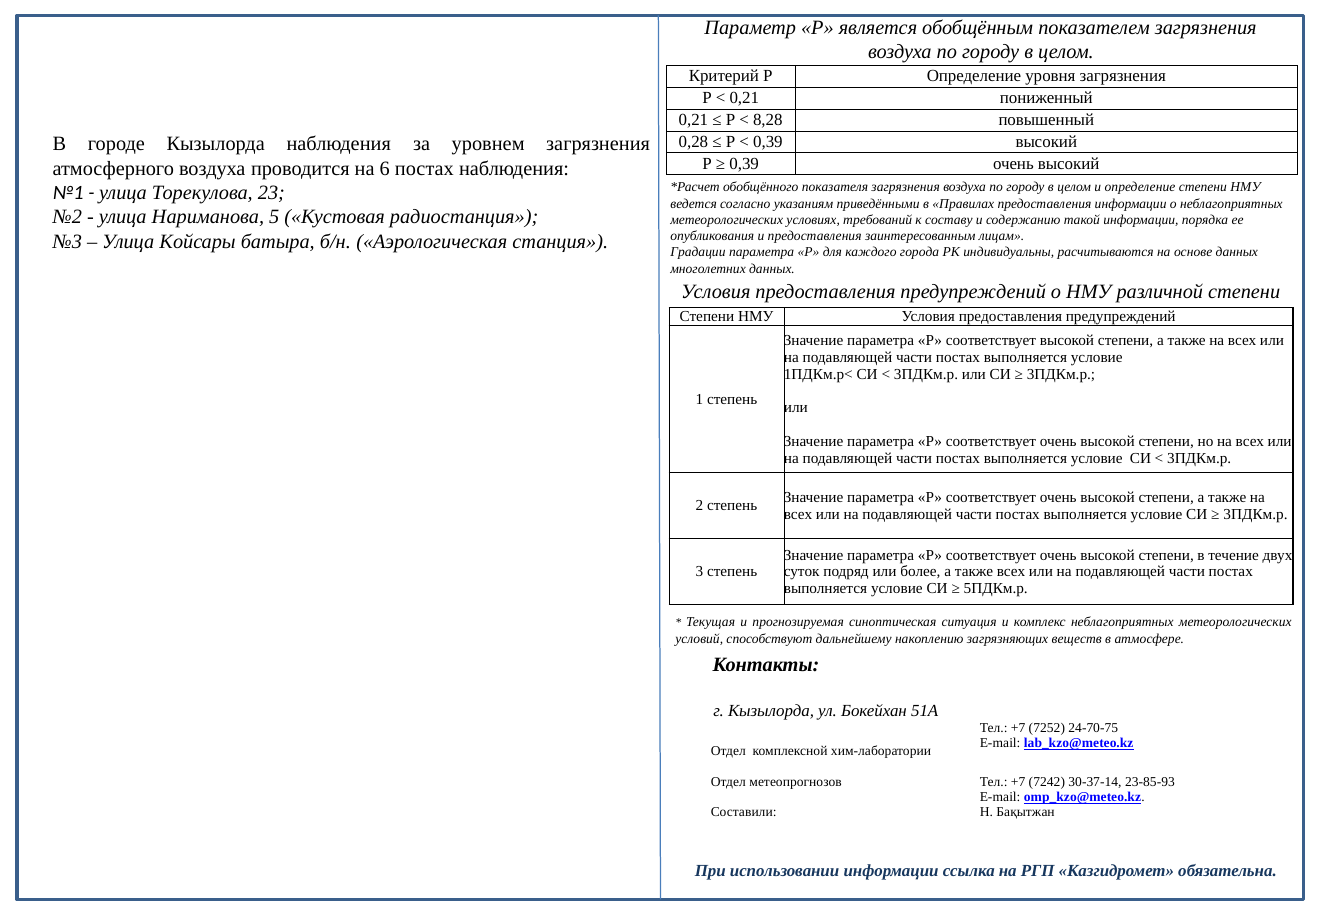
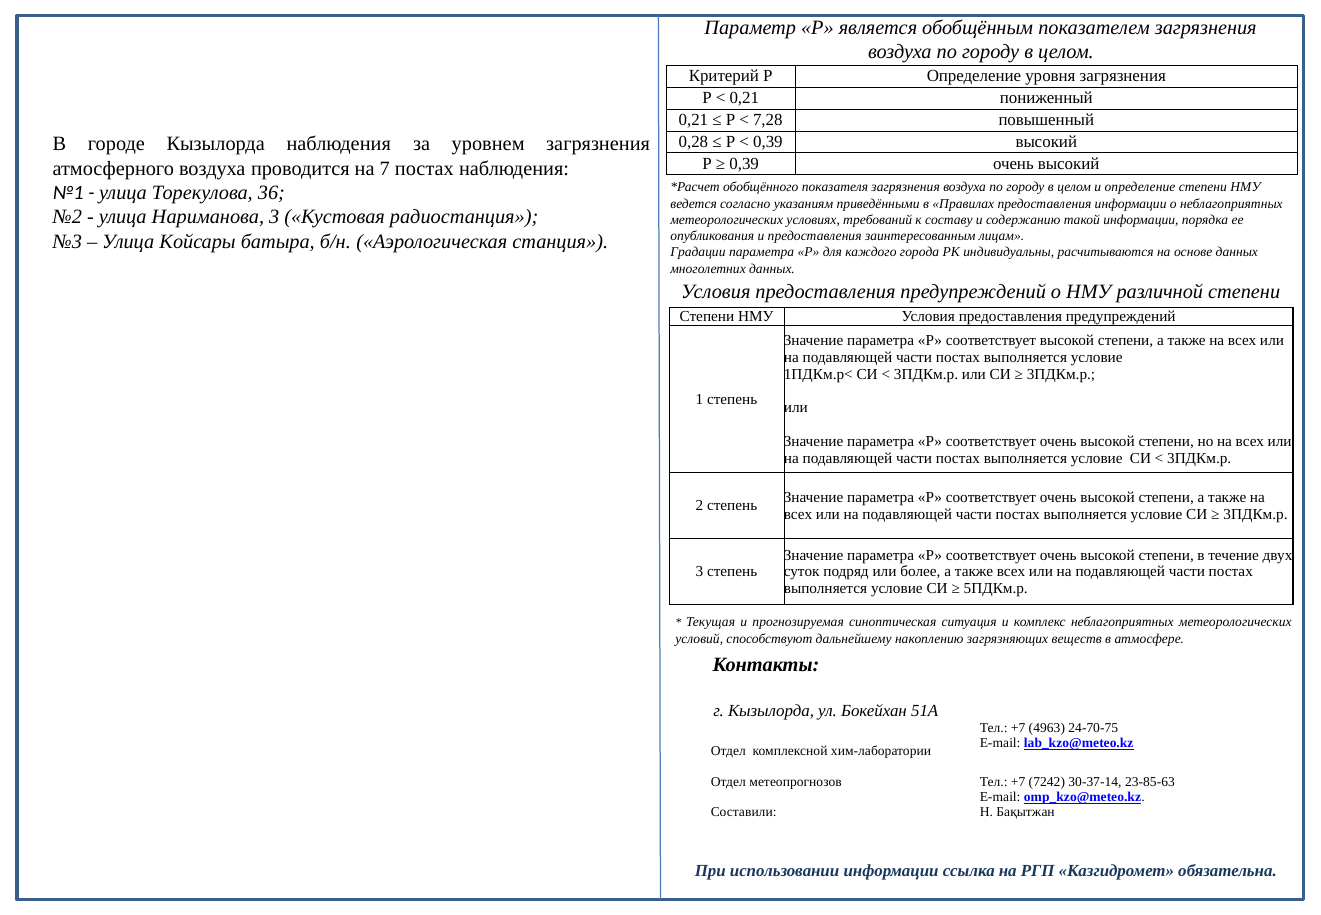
8,28: 8,28 -> 7,28
6: 6 -> 7
23: 23 -> 36
Нариманова 5: 5 -> 3
7252: 7252 -> 4963
23-85-93: 23-85-93 -> 23-85-63
